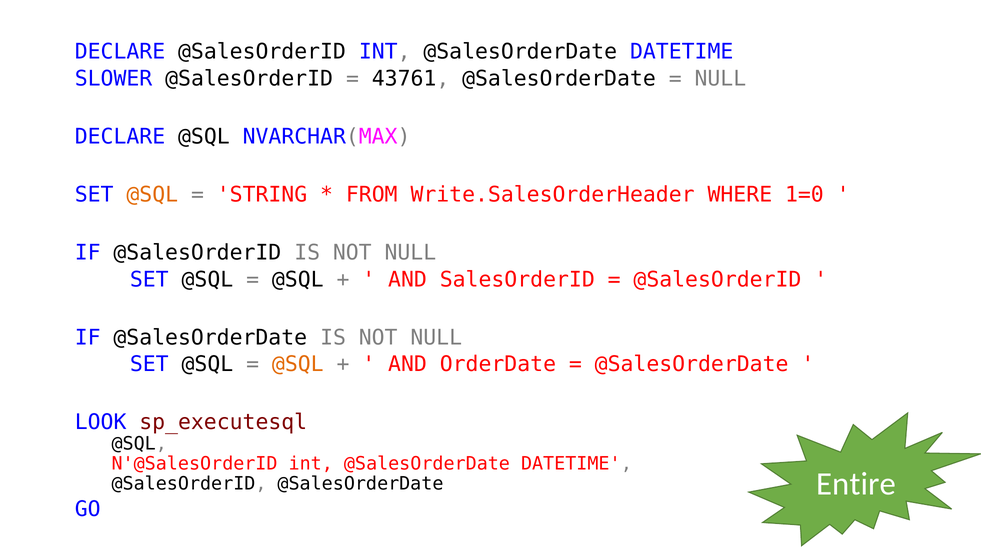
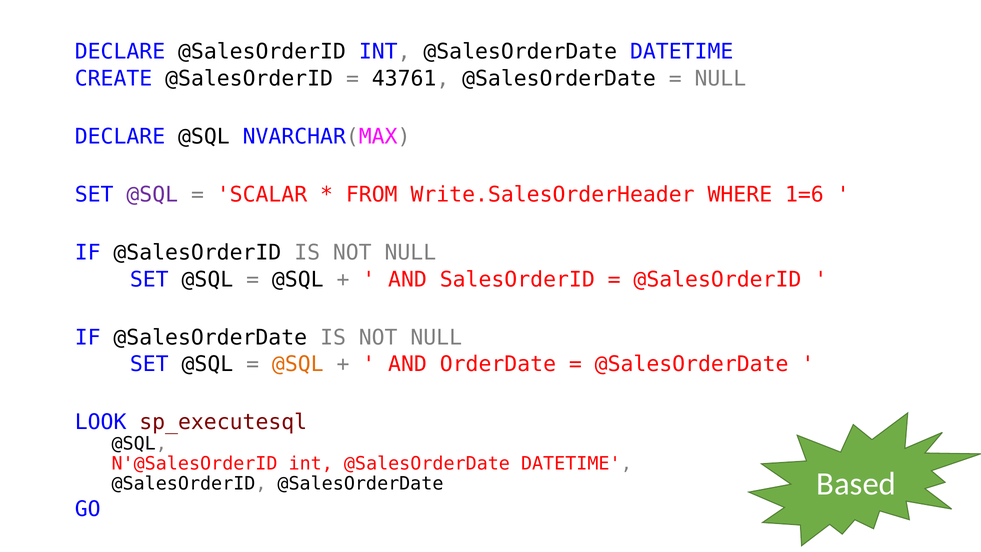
SLOWER: SLOWER -> CREATE
@SQL at (152, 195) colour: orange -> purple
STRING: STRING -> SCALAR
1=0: 1=0 -> 1=6
Entire: Entire -> Based
